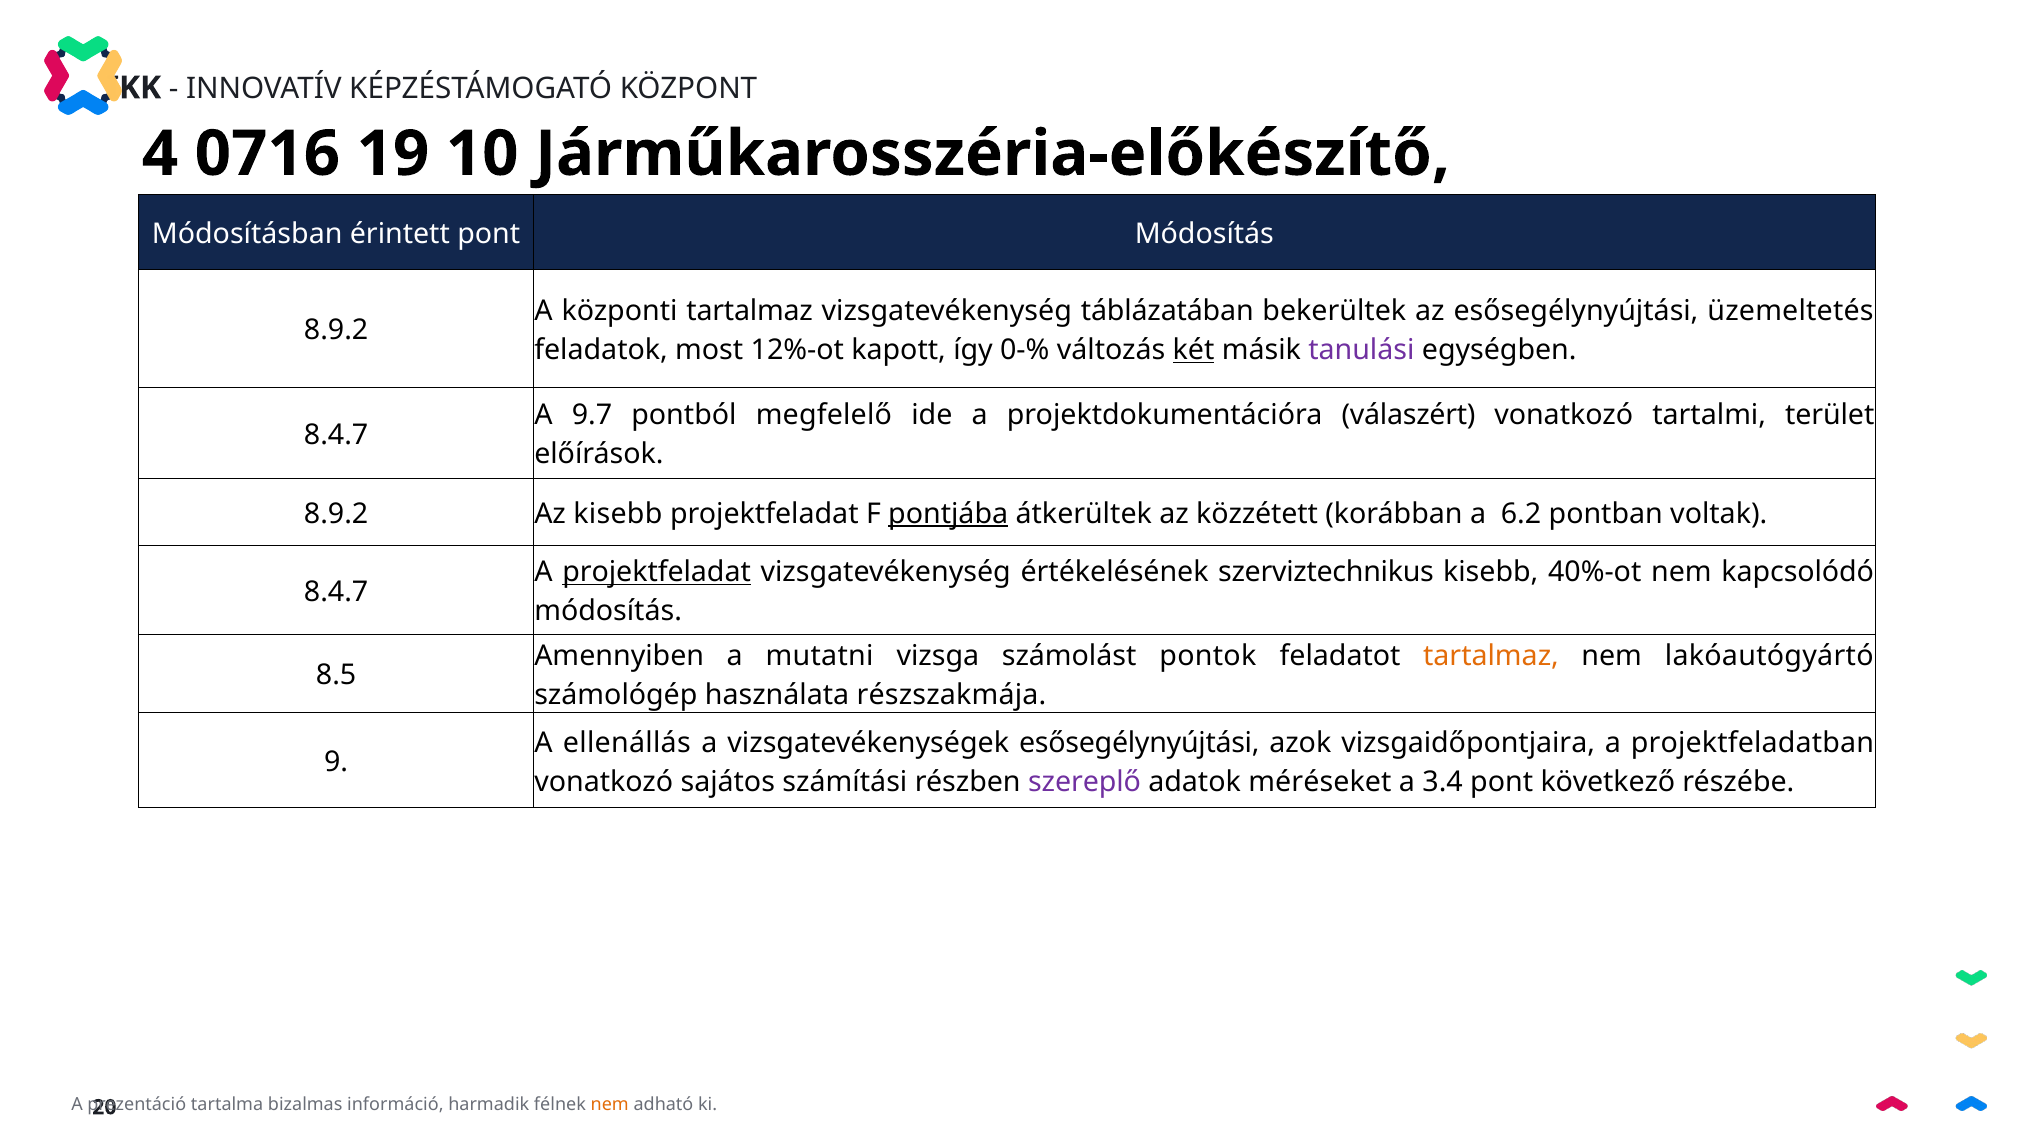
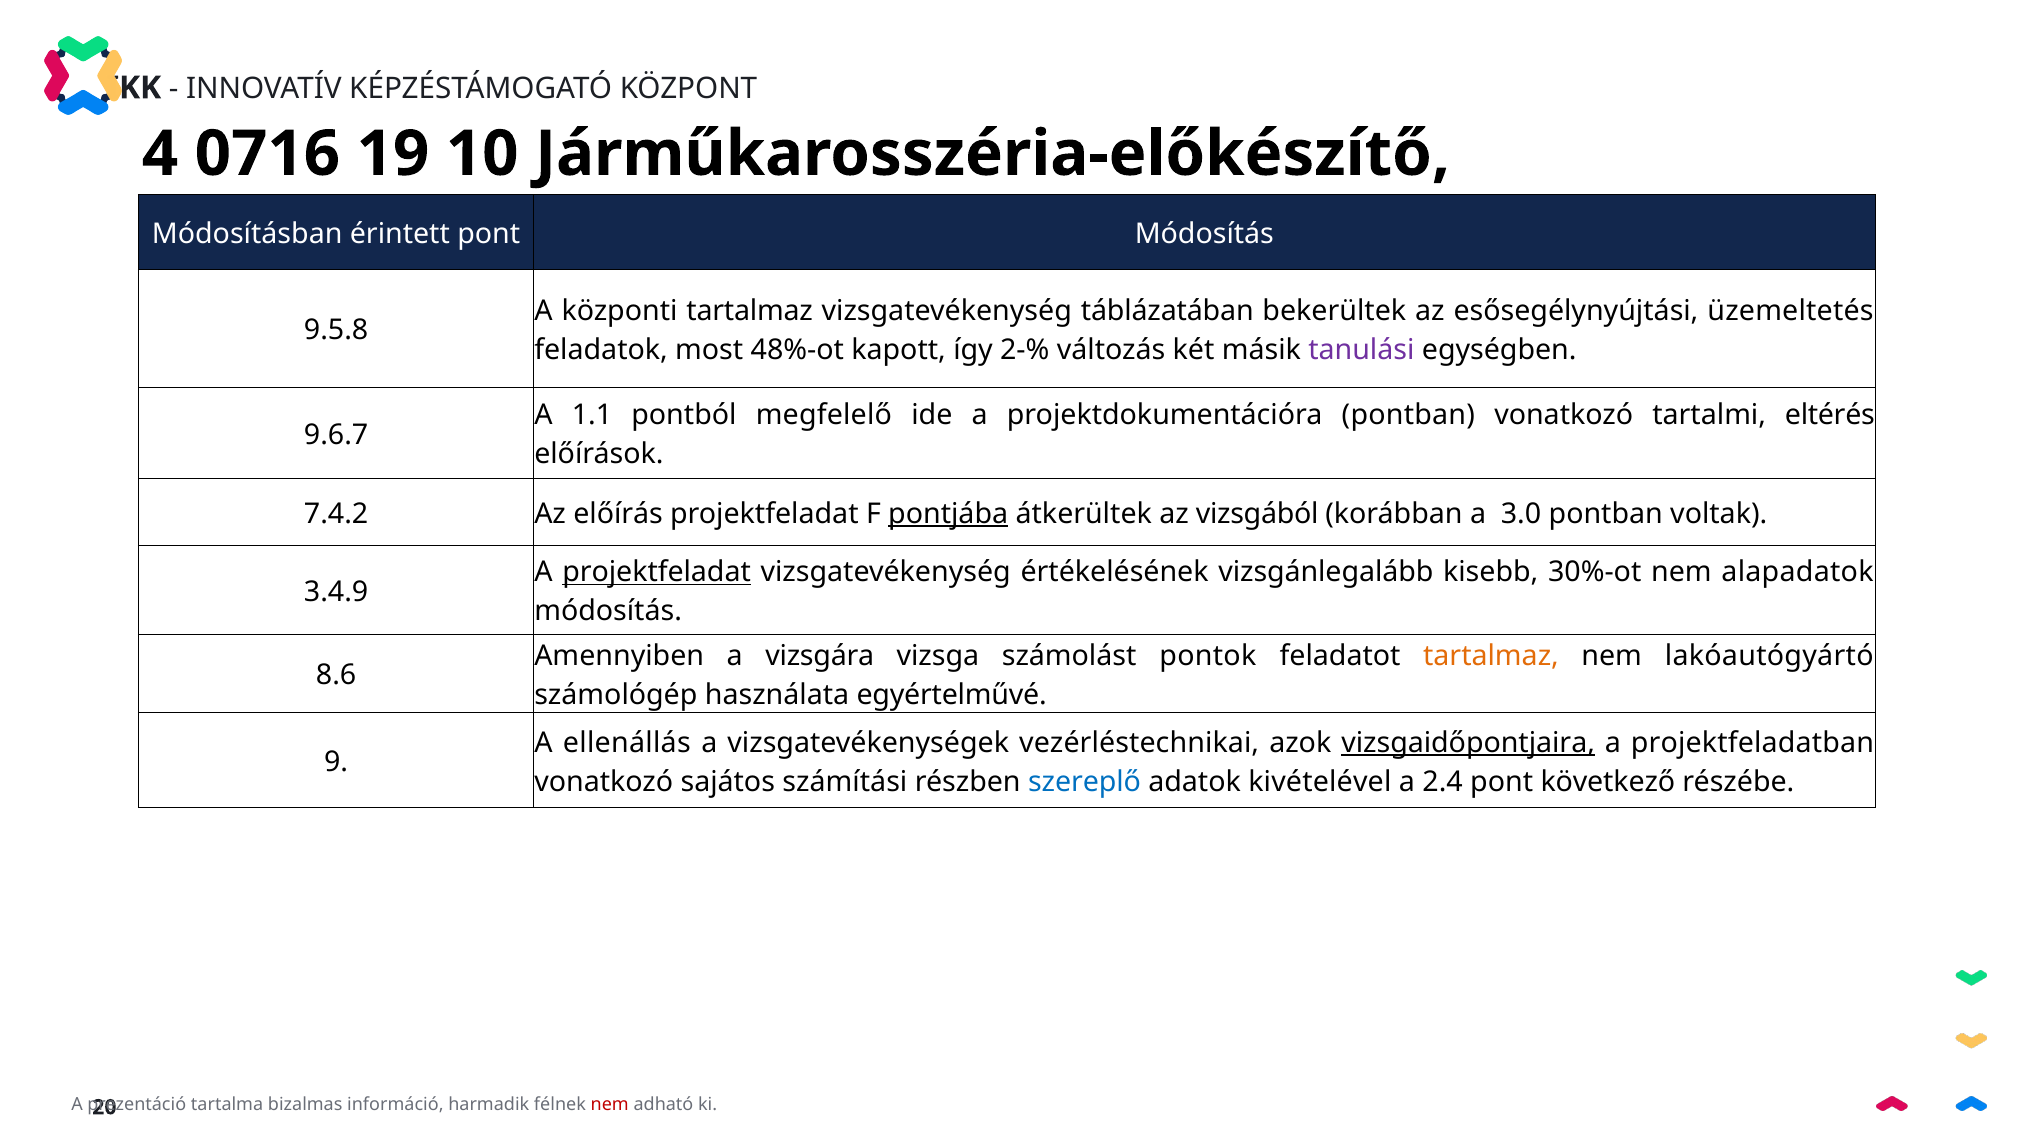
8.9.2 at (336, 330): 8.9.2 -> 9.5.8
12%-ot: 12%-ot -> 48%-ot
0-%: 0-% -> 2-%
két underline: present -> none
9.7: 9.7 -> 1.1
projektdokumentációra válaszért: válaszért -> pontban
terület: terület -> eltérés
8.4.7 at (336, 435): 8.4.7 -> 9.6.7
8.9.2 at (336, 514): 8.9.2 -> 7.4.2
Az kisebb: kisebb -> előírás
közzétett: közzétett -> vizsgából
6.2: 6.2 -> 3.0
szerviztechnikus: szerviztechnikus -> vizsgánlegalább
40%-ot: 40%-ot -> 30%-ot
kapcsolódó: kapcsolódó -> alapadatok
8.4.7 at (336, 592): 8.4.7 -> 3.4.9
mutatni: mutatni -> vizsgára
8.5: 8.5 -> 8.6
részszakmája: részszakmája -> egyértelművé
vizsgatevékenységek esősegélynyújtási: esősegélynyújtási -> vezérléstechnikai
vizsgaidőpontjaira underline: none -> present
szereplő colour: purple -> blue
méréseket: méréseket -> kivételével
3.4: 3.4 -> 2.4
nem at (610, 1104) colour: orange -> red
